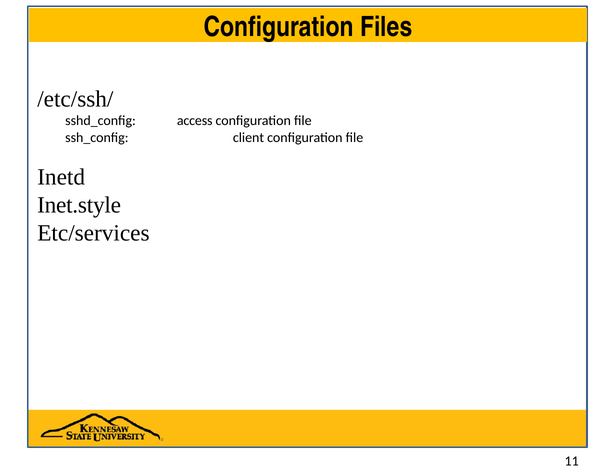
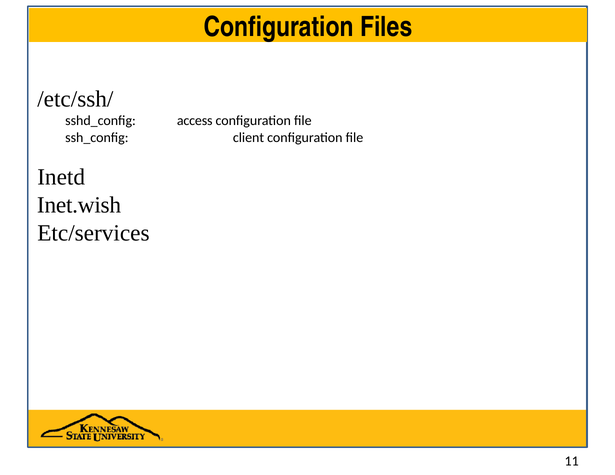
Inet.style: Inet.style -> Inet.wish
